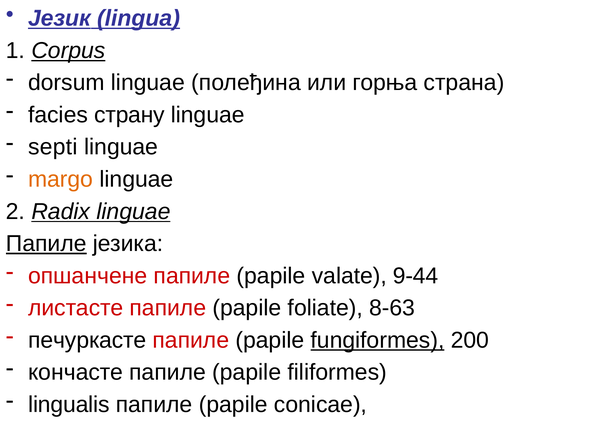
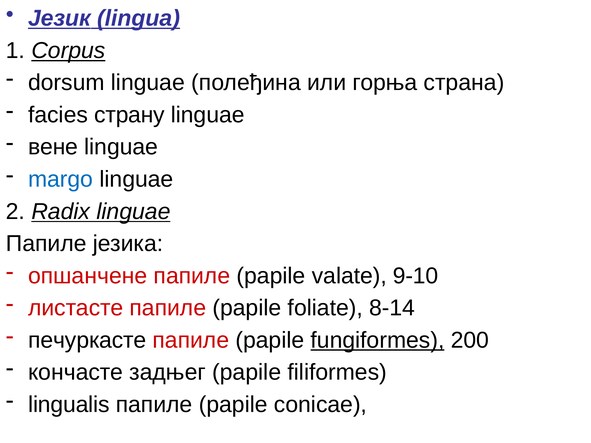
septi: septi -> венe
margo colour: orange -> blue
Папиле at (46, 244) underline: present -> none
9-44: 9-44 -> 9-10
8-63: 8-63 -> 8-14
кончасте папилe: папилe -> задњег
